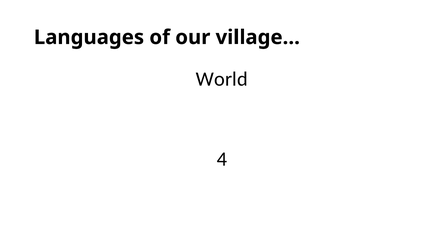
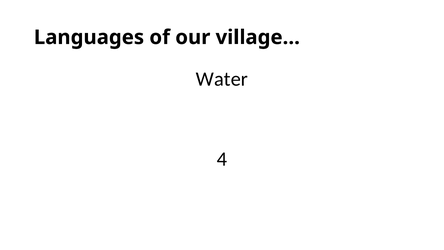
World: World -> Water
